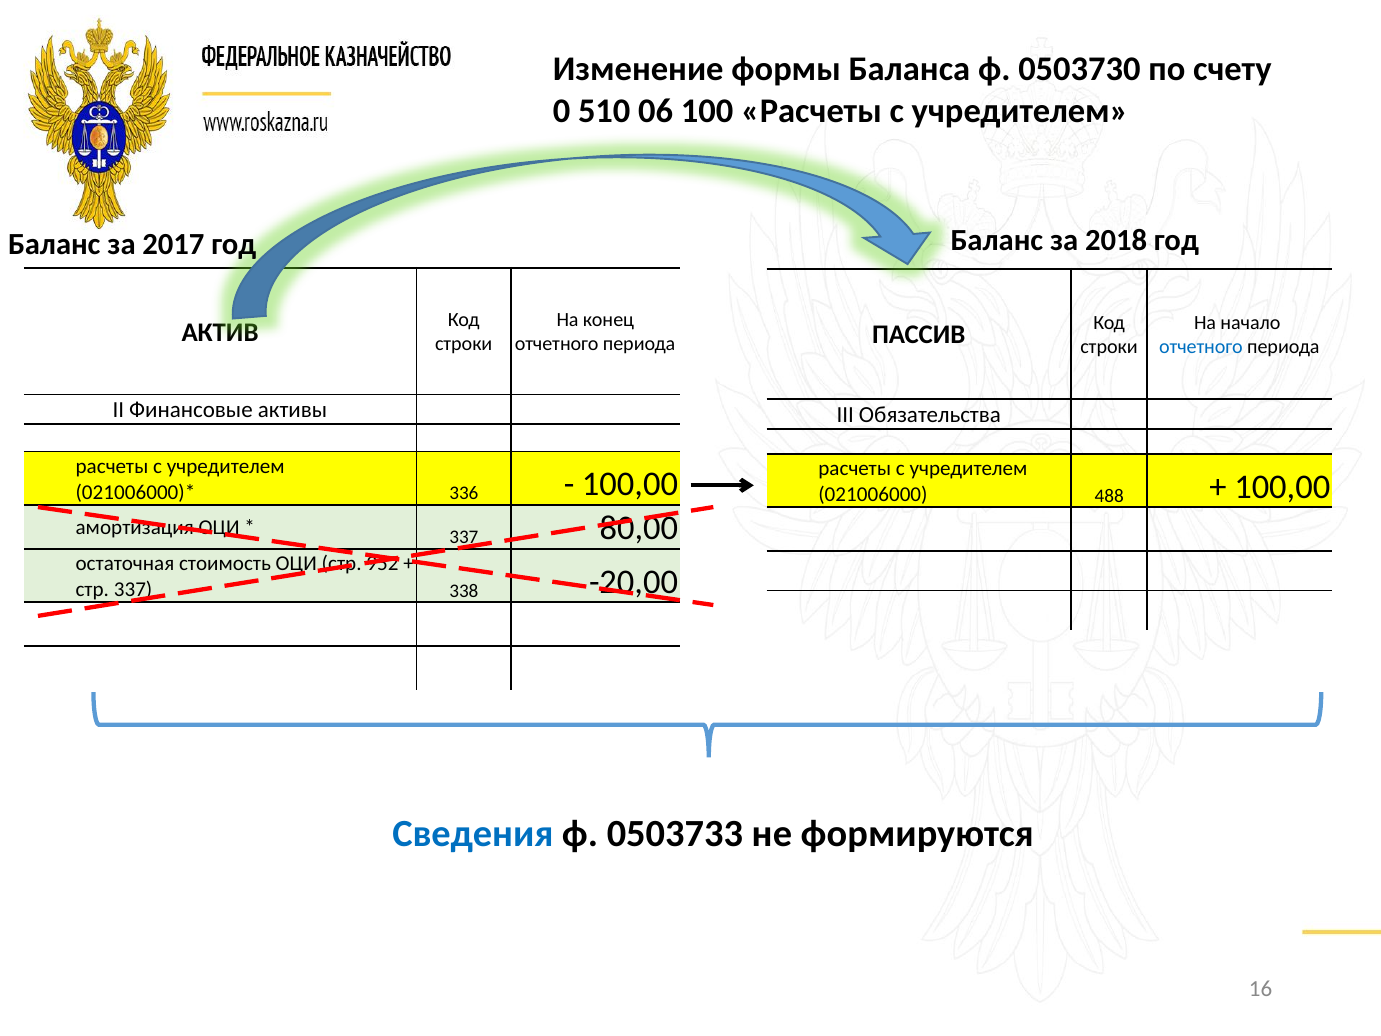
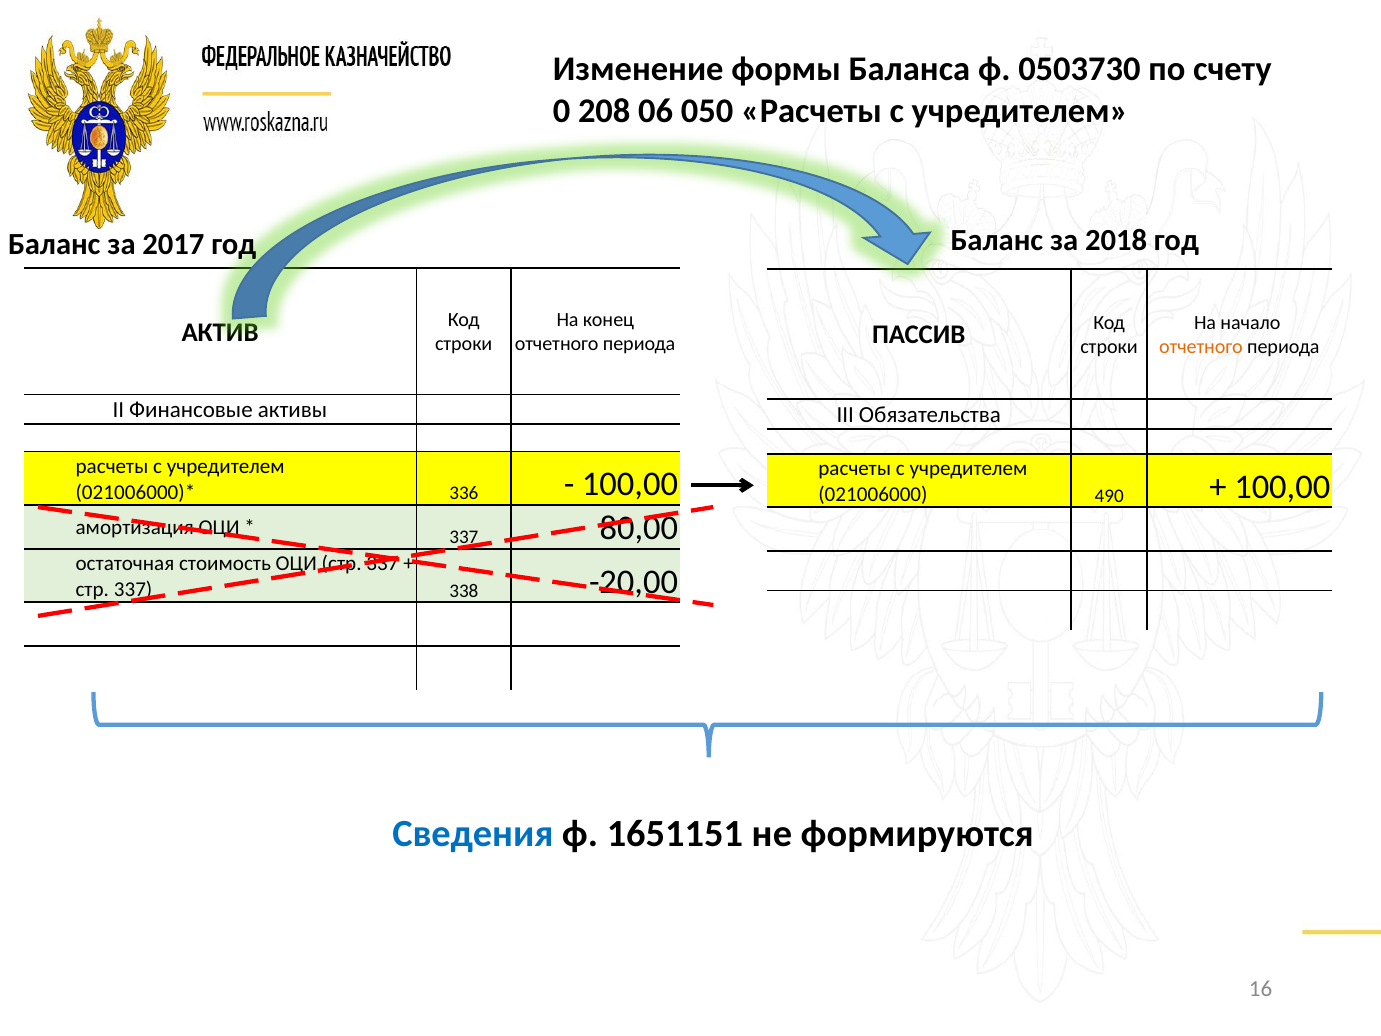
510: 510 -> 208
100: 100 -> 050
отчетного at (1201, 347) colour: blue -> orange
488: 488 -> 490
ОЦИ стр 952: 952 -> 337
0503733: 0503733 -> 1651151
